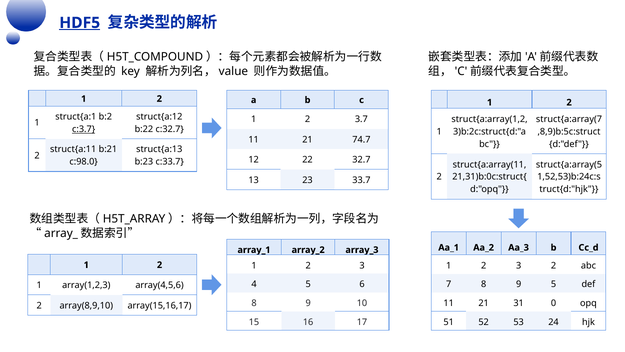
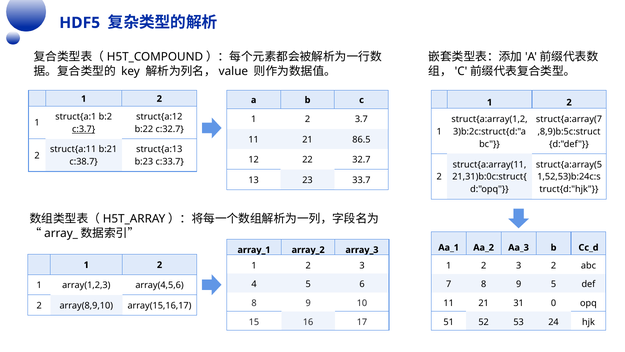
HDF5 underline: present -> none
74.7: 74.7 -> 86.5
c:98.0: c:98.0 -> c:38.7
